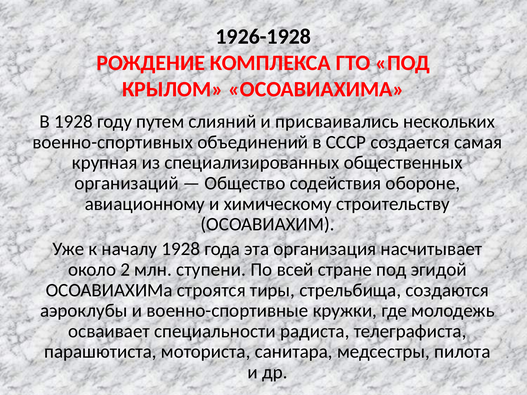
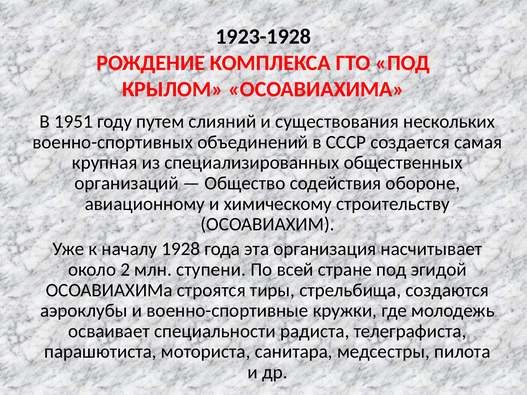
1926-1928: 1926-1928 -> 1923-1928
В 1928: 1928 -> 1951
присваивались: присваивались -> существования
